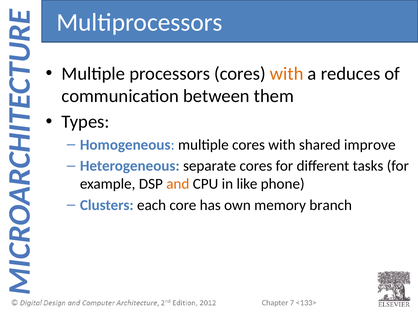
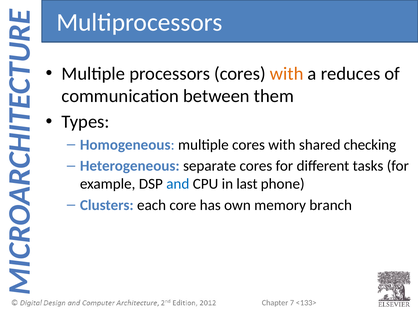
improve: improve -> checking
and colour: orange -> blue
like: like -> last
